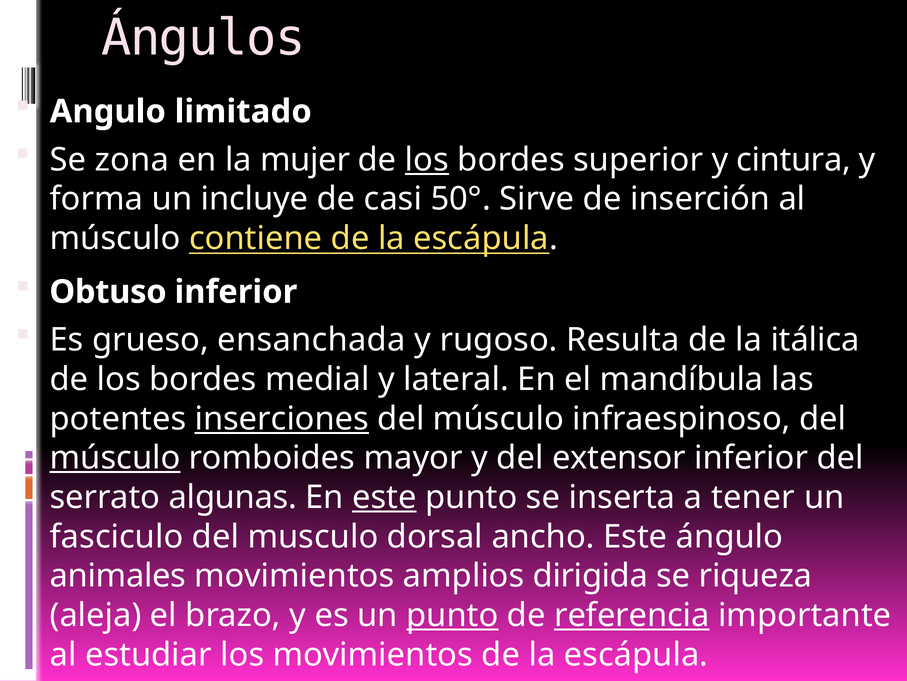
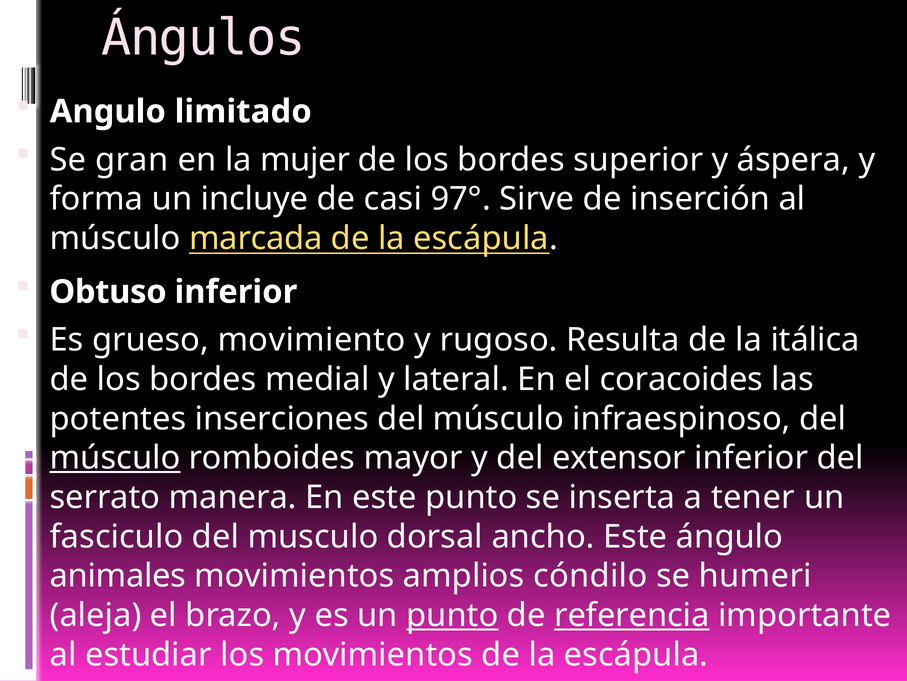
zona: zona -> gran
los at (427, 160) underline: present -> none
cintura: cintura -> áspera
50°: 50° -> 97°
contiene: contiene -> marcada
ensanchada: ensanchada -> movimiento
mandíbula: mandíbula -> coracoides
inserciones underline: present -> none
algunas: algunas -> manera
este at (384, 497) underline: present -> none
dirigida: dirigida -> cóndilo
riqueza: riqueza -> humeri
